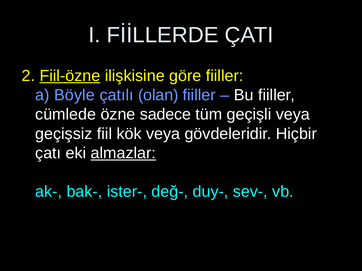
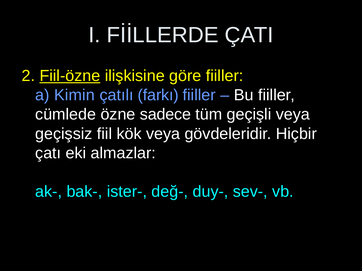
Böyle: Böyle -> Kimin
olan: olan -> farkı
almazlar underline: present -> none
